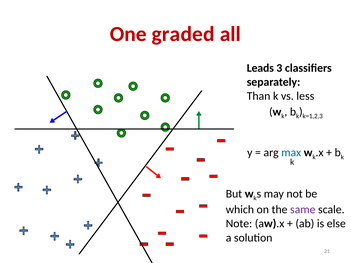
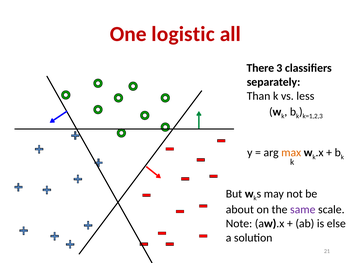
graded: graded -> logistic
Leads: Leads -> There
max colour: blue -> orange
which: which -> about
